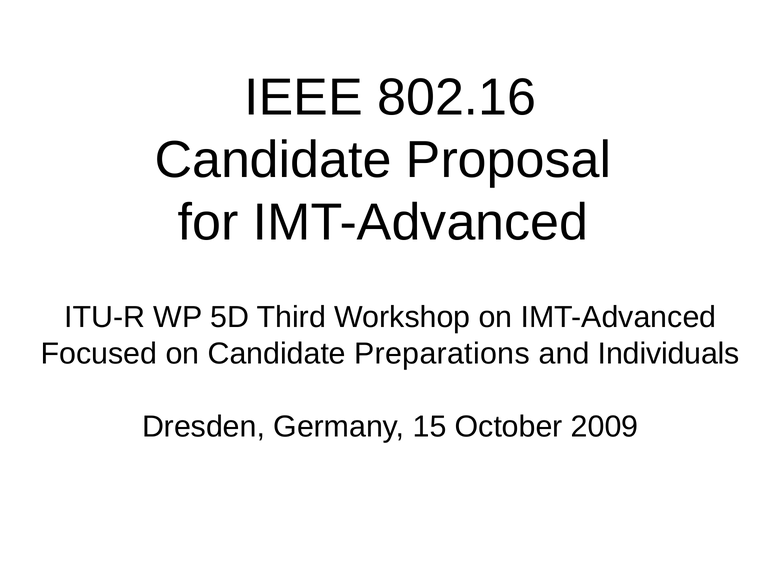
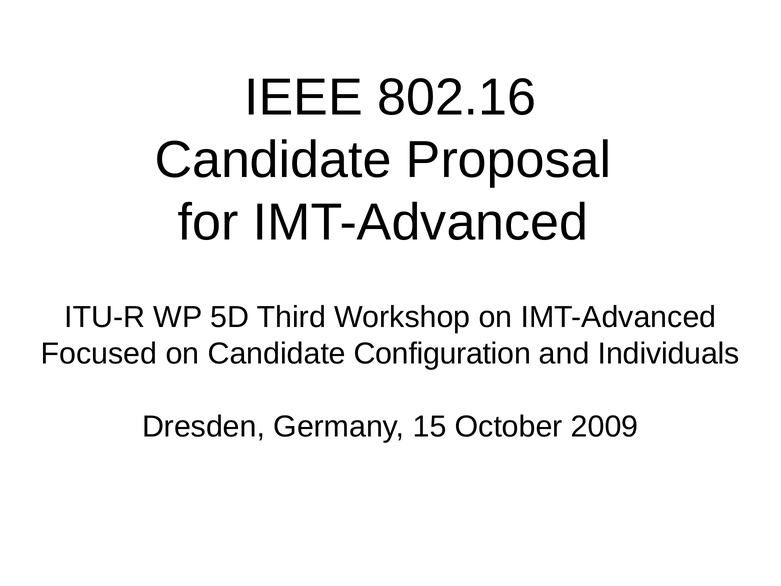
Preparations: Preparations -> Configuration
